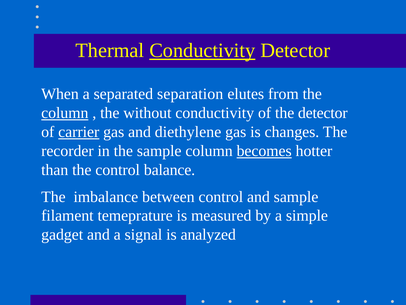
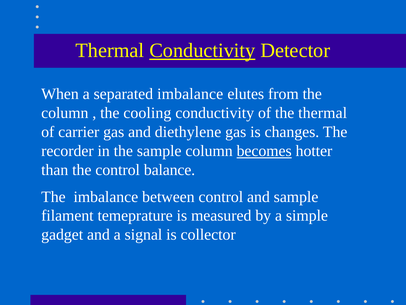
separated separation: separation -> imbalance
column at (65, 113) underline: present -> none
without: without -> cooling
the detector: detector -> thermal
carrier underline: present -> none
analyzed: analyzed -> collector
